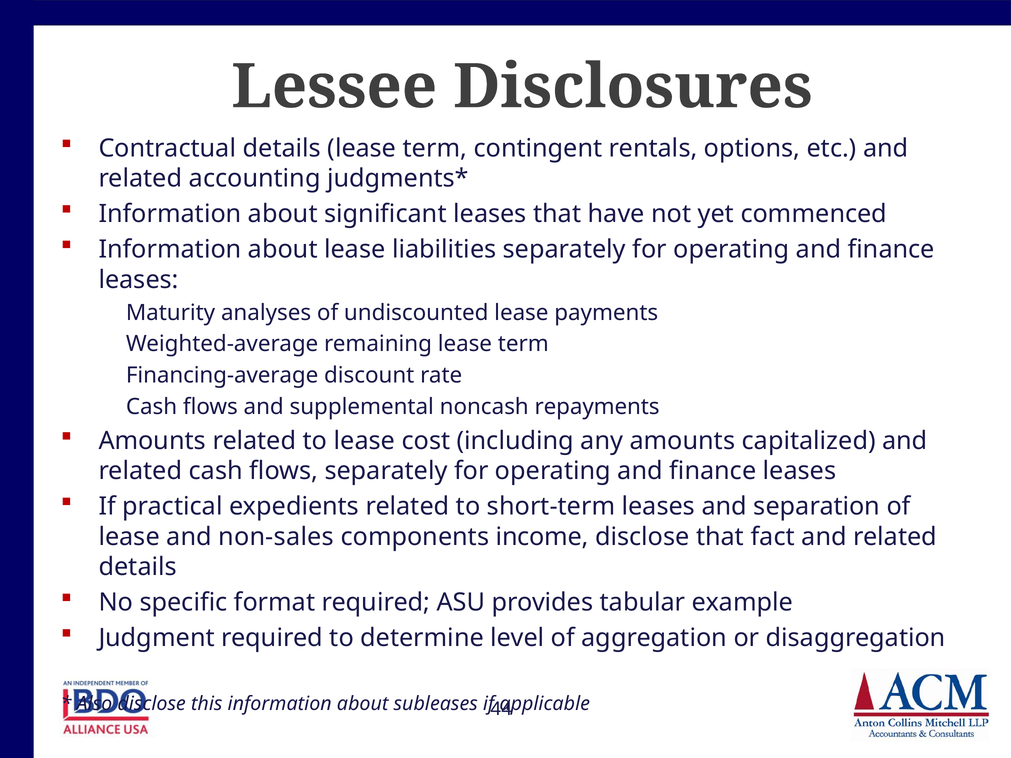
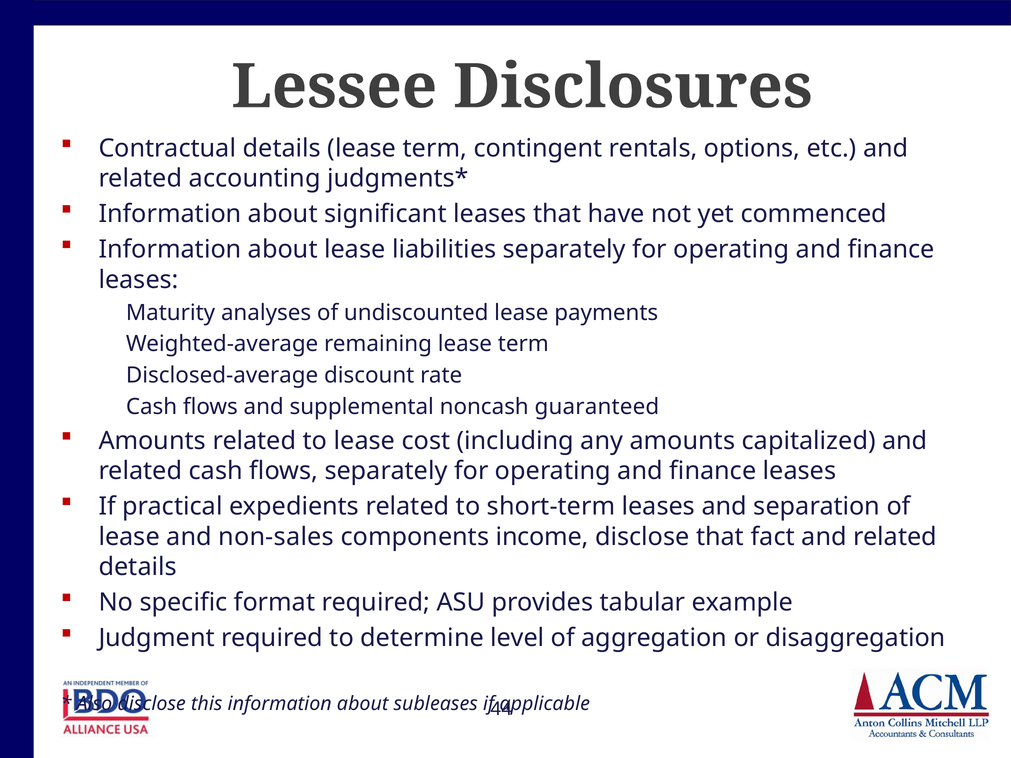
Financing-average: Financing-average -> Disclosed-average
repayments: repayments -> guaranteed
